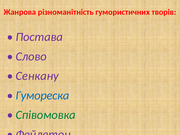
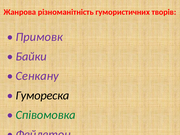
Постава: Постава -> Примовк
Слово: Слово -> Байки
Гумореска colour: blue -> black
